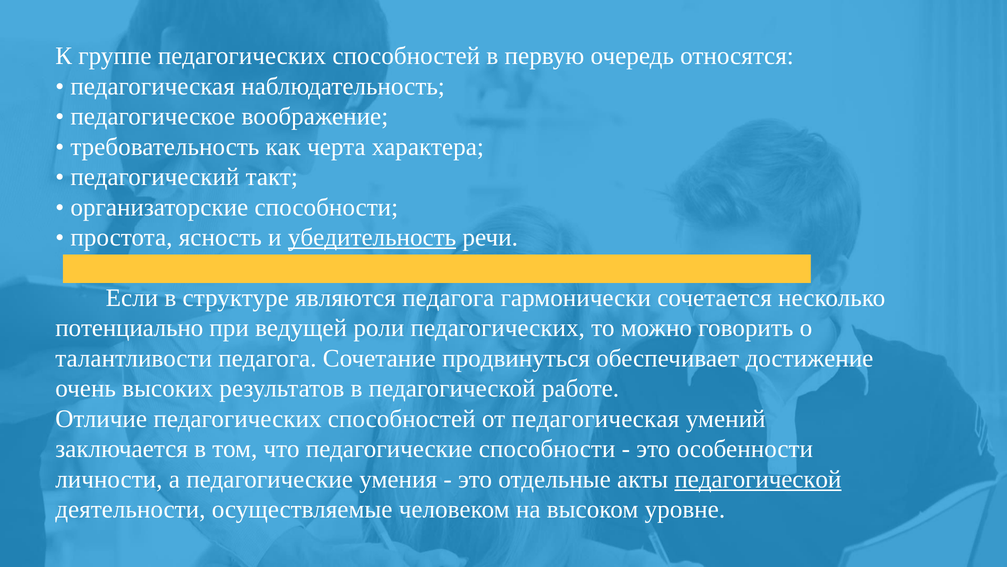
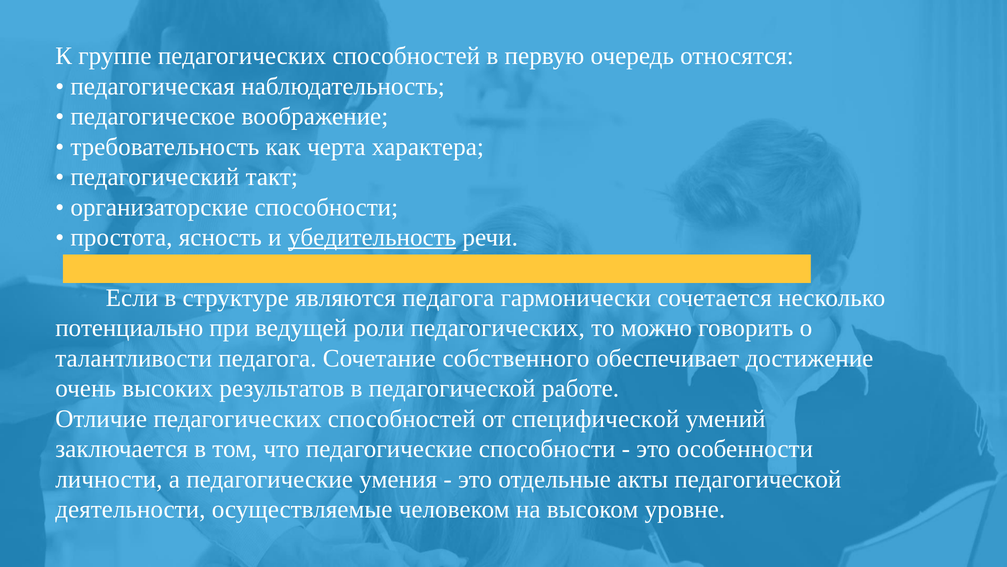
продвинуться: продвинуться -> собственного
от педагогическая: педагогическая -> специфической
педагогической at (758, 479) underline: present -> none
